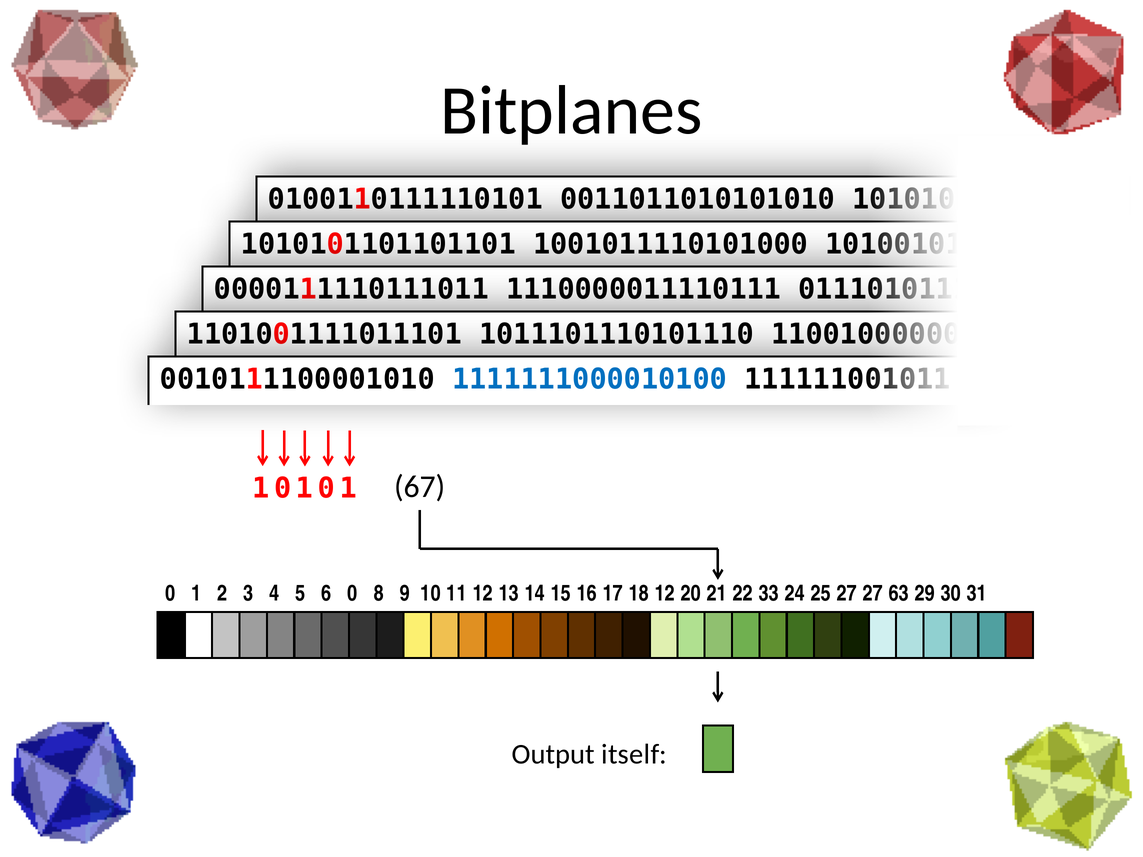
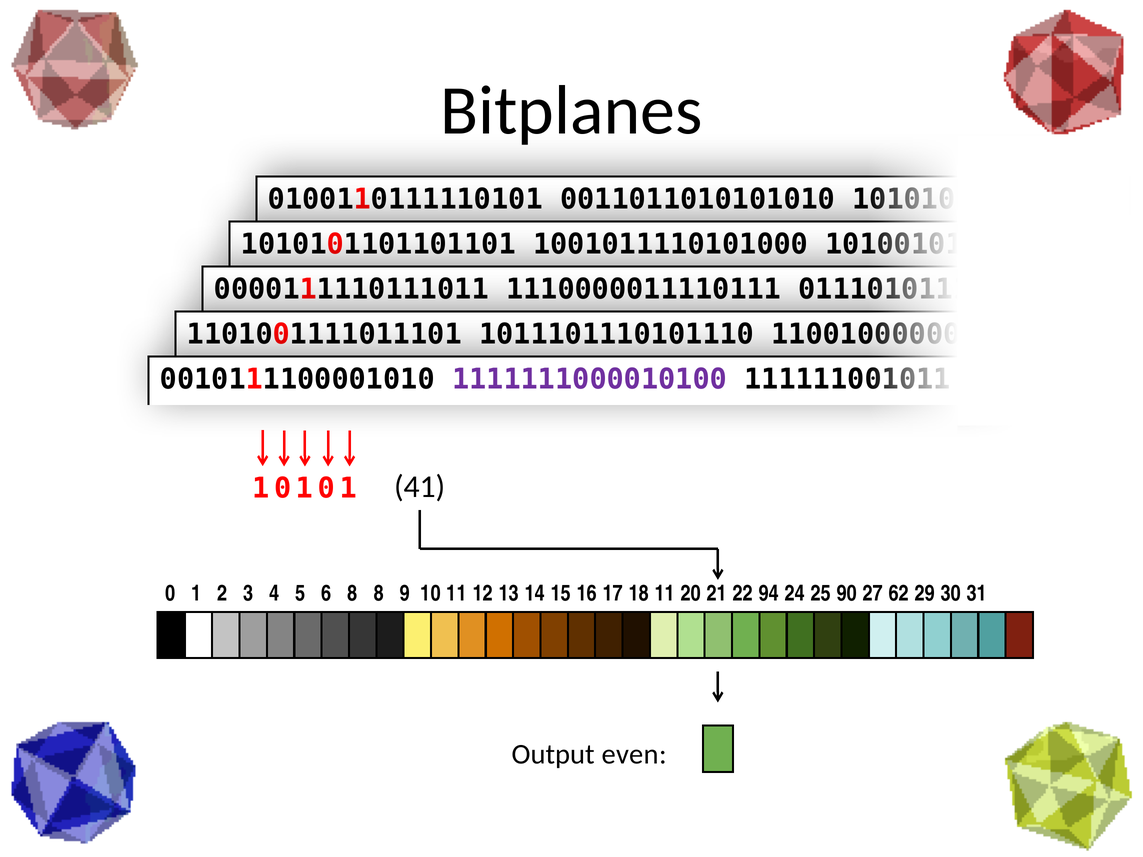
1111111000010100 colour: blue -> purple
67: 67 -> 41
6 0: 0 -> 8
18 12: 12 -> 11
33: 33 -> 94
25 27: 27 -> 90
63: 63 -> 62
itself: itself -> even
